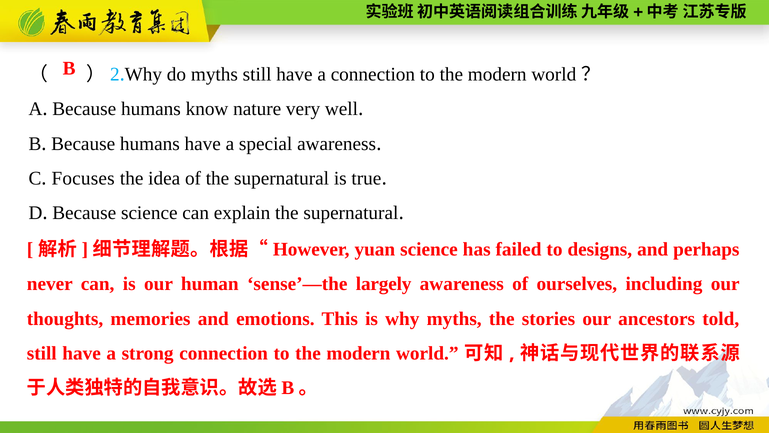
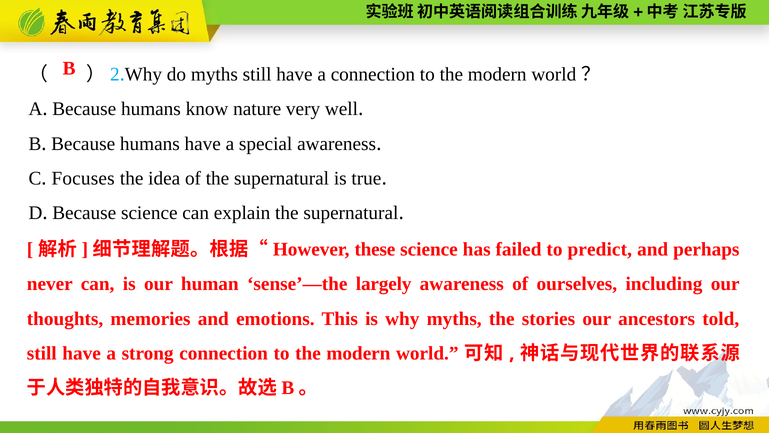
yuan: yuan -> these
designs: designs -> predict
